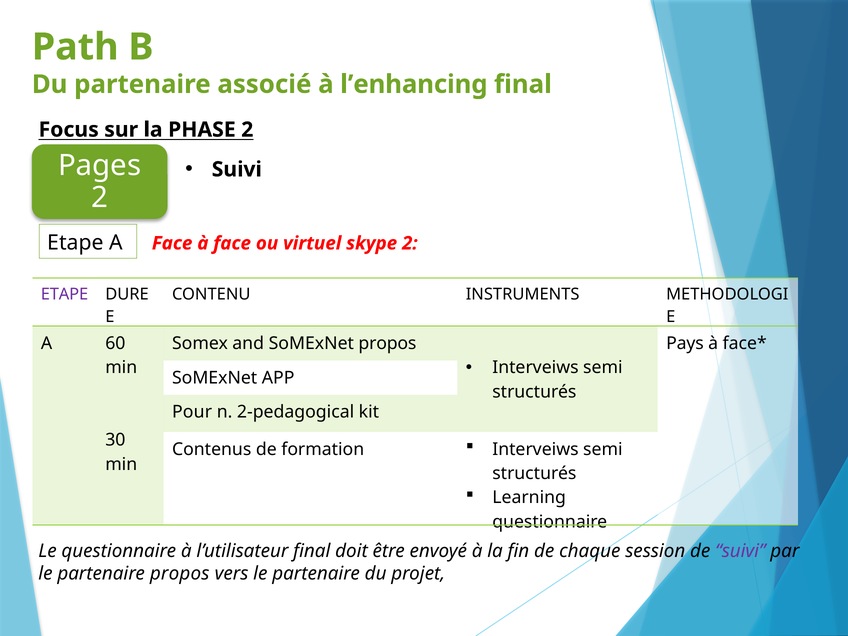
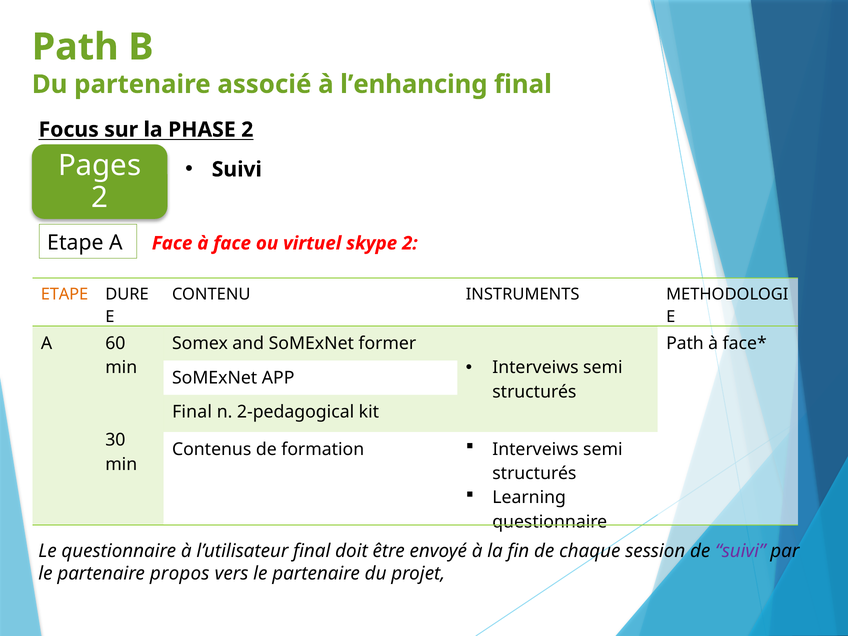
ETAPE at (65, 294) colour: purple -> orange
SoMExNet propos: propos -> former
Pays at (685, 343): Pays -> Path
Pour at (192, 412): Pour -> Final
